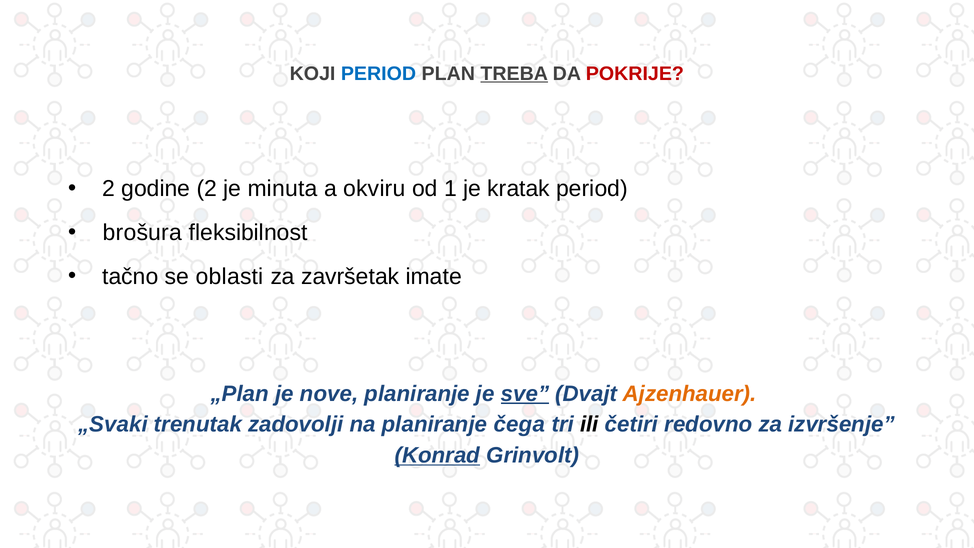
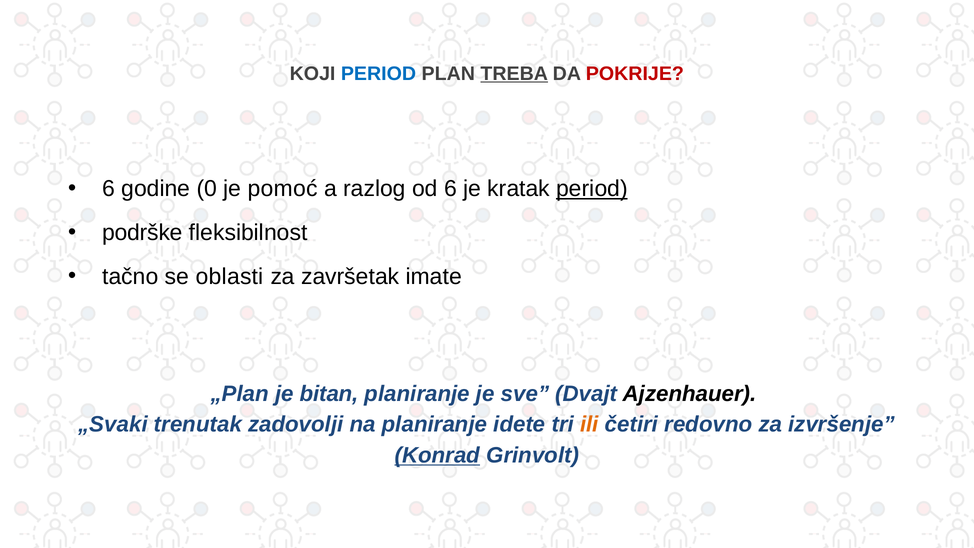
2 at (109, 189): 2 -> 6
godine 2: 2 -> 0
minuta: minuta -> pomoć
okviru: okviru -> razlog
od 1: 1 -> 6
period at (592, 189) underline: none -> present
brošura: brošura -> podrške
nove: nove -> bitan
sve underline: present -> none
Ajzenhauer colour: orange -> black
čega: čega -> idete
ili colour: black -> orange
